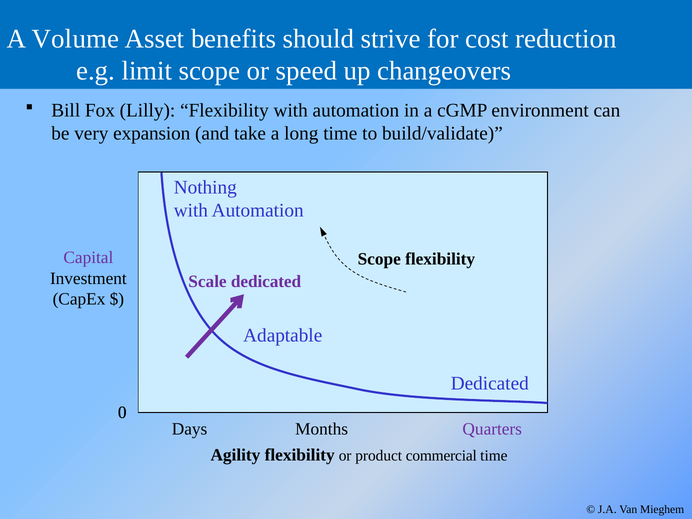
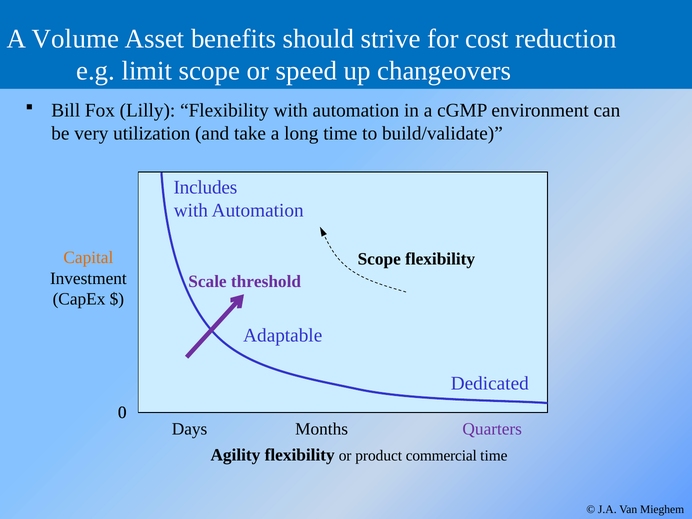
expansion: expansion -> utilization
Nothing: Nothing -> Includes
Capital colour: purple -> orange
Scale dedicated: dedicated -> threshold
